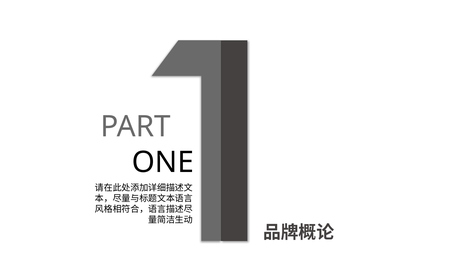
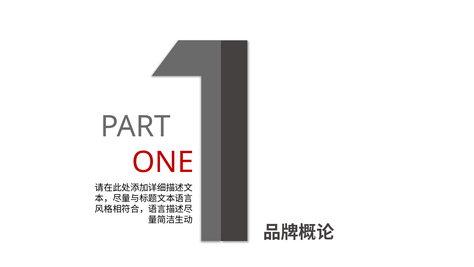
ONE colour: black -> red
